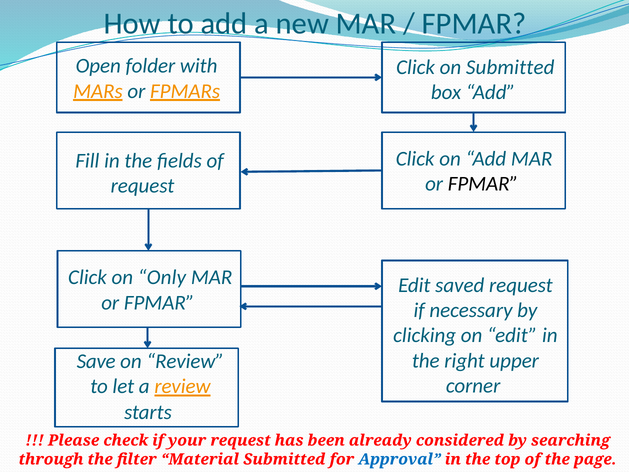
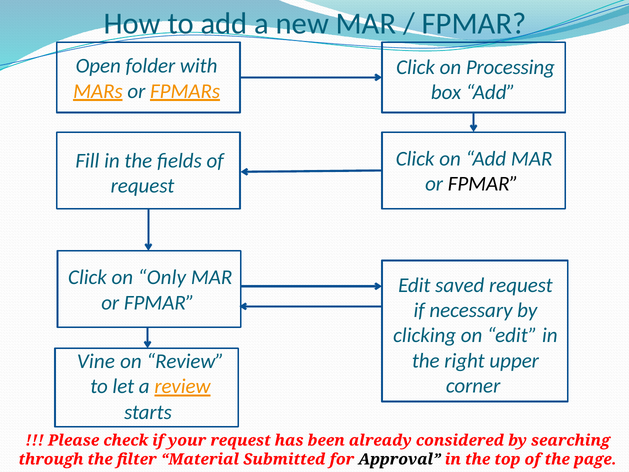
on Submitted: Submitted -> Processing
Save: Save -> Vine
Approval colour: blue -> black
